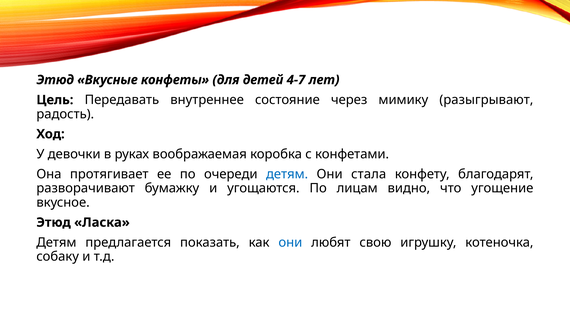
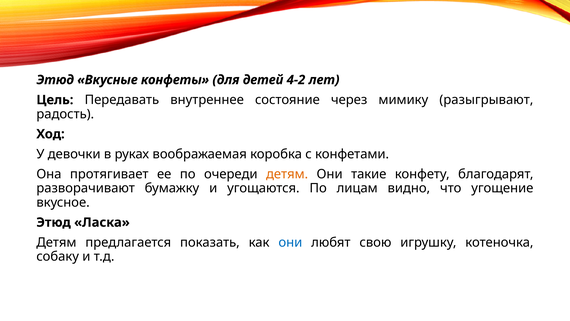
4-7: 4-7 -> 4-2
детям at (287, 174) colour: blue -> orange
стала: стала -> такие
